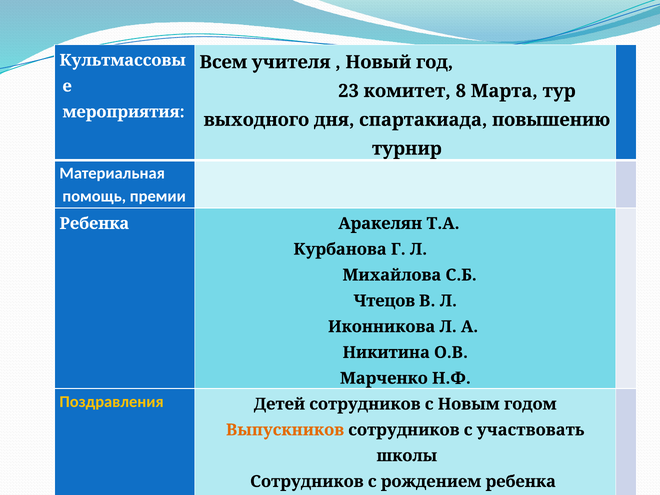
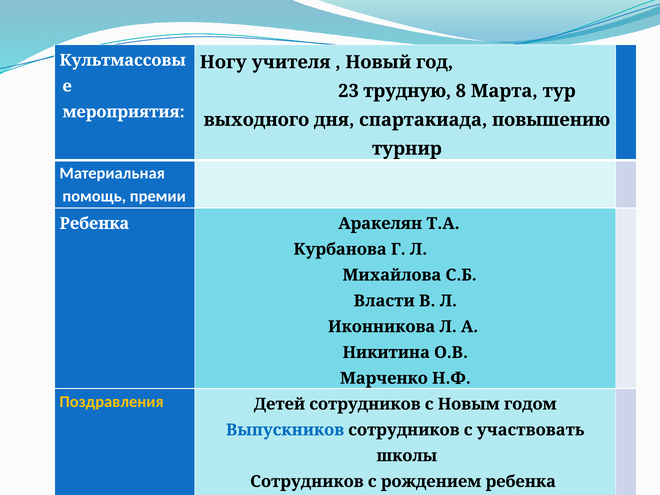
Всем: Всем -> Ногу
комитет: комитет -> трудную
Чтецов: Чтецов -> Власти
Выпускников colour: orange -> blue
